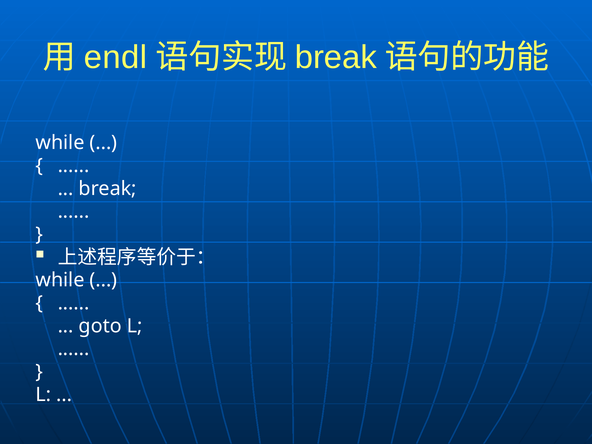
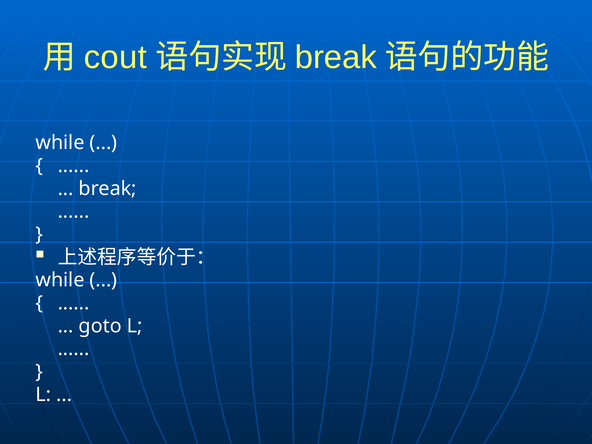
endl: endl -> cout
